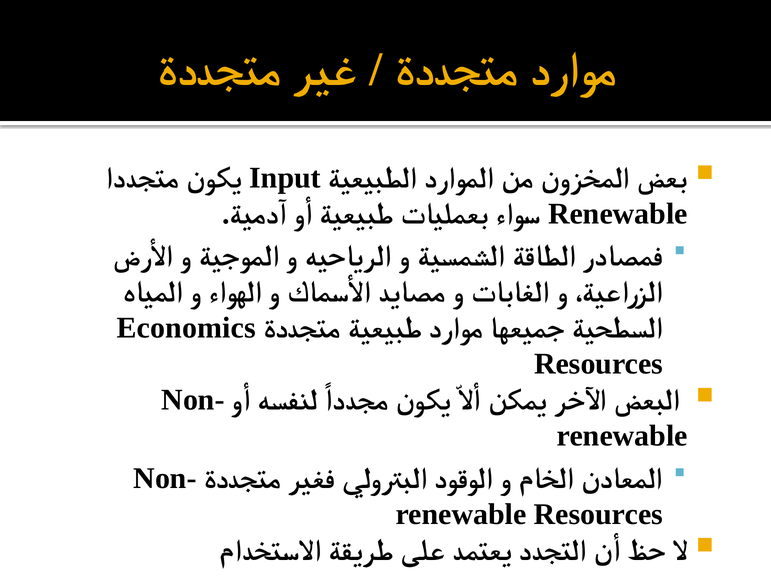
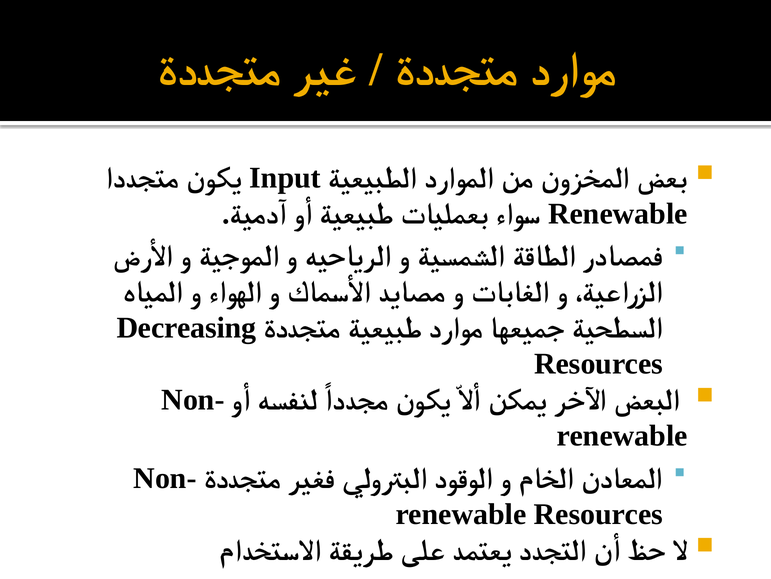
Economics: Economics -> Decreasing
